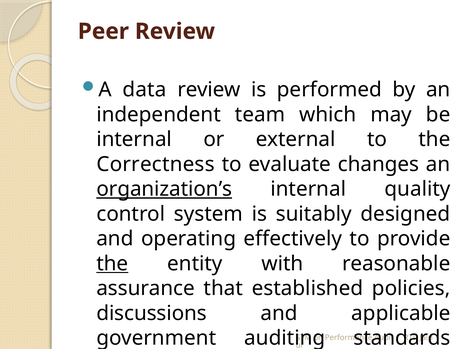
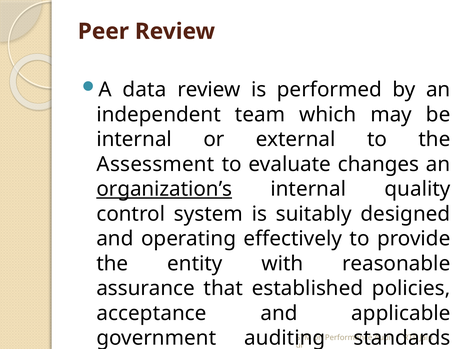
Correctness: Correctness -> Assessment
the at (112, 264) underline: present -> none
discussions: discussions -> acceptance
